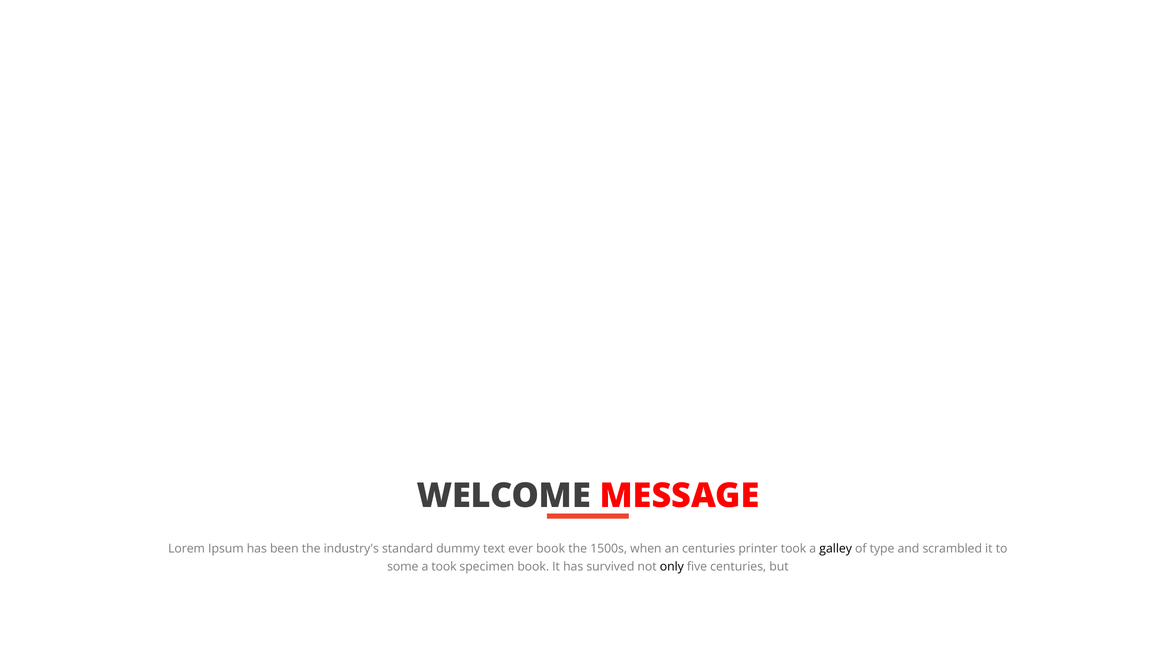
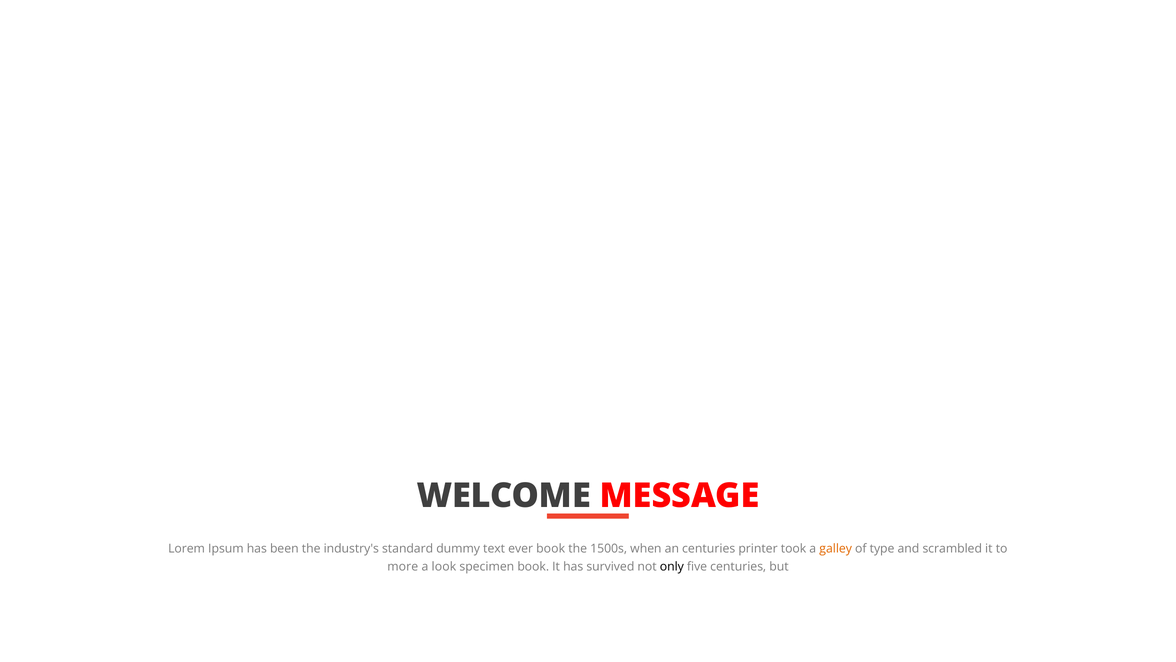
galley colour: black -> orange
some: some -> more
a took: took -> look
